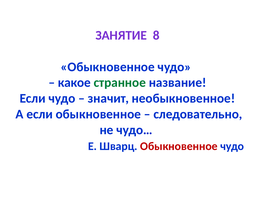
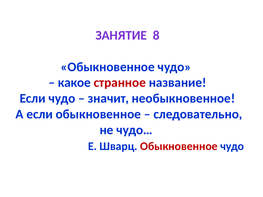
странное colour: green -> red
